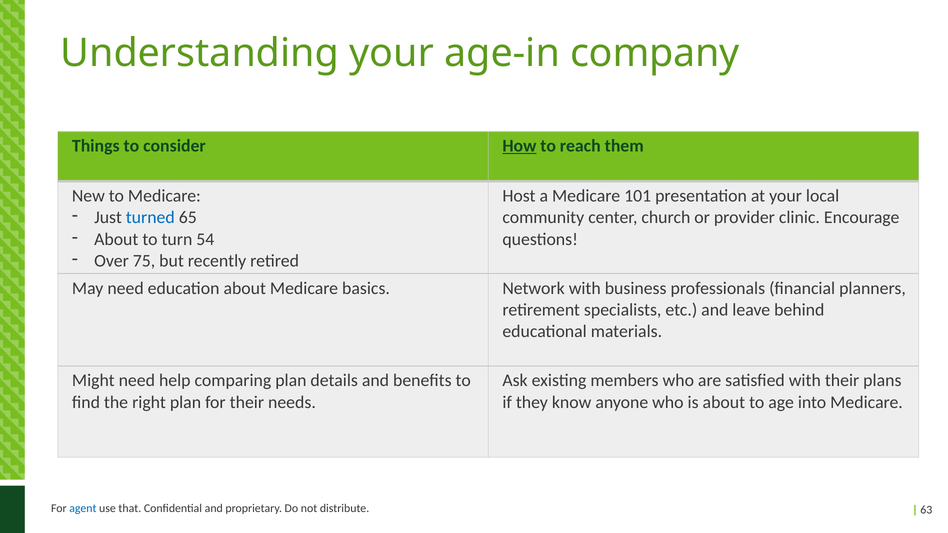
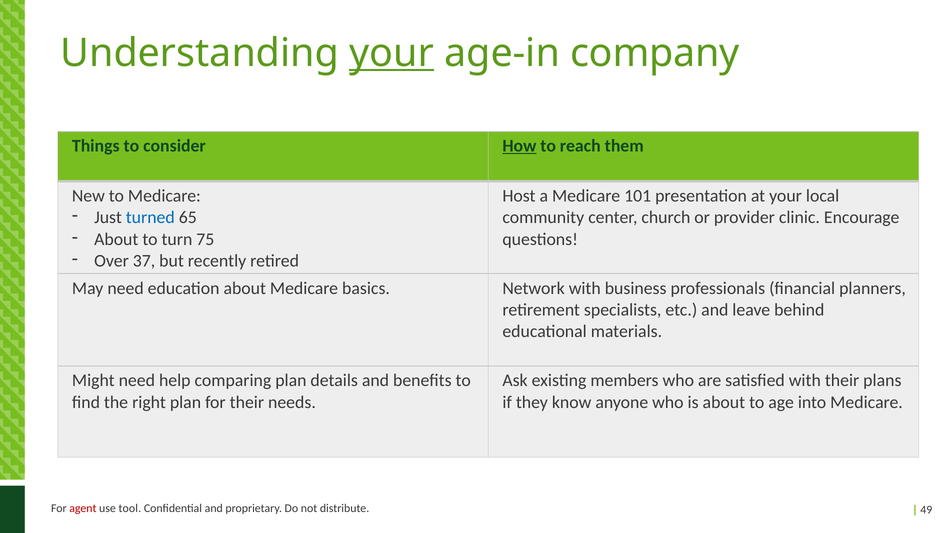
your at (392, 53) underline: none -> present
54: 54 -> 75
75: 75 -> 37
agent colour: blue -> red
that: that -> tool
63: 63 -> 49
